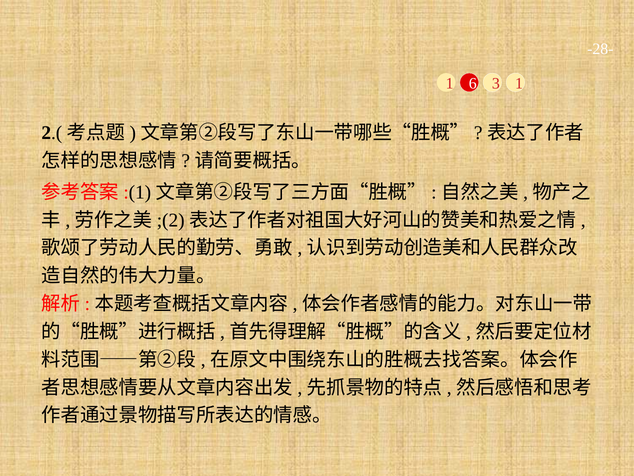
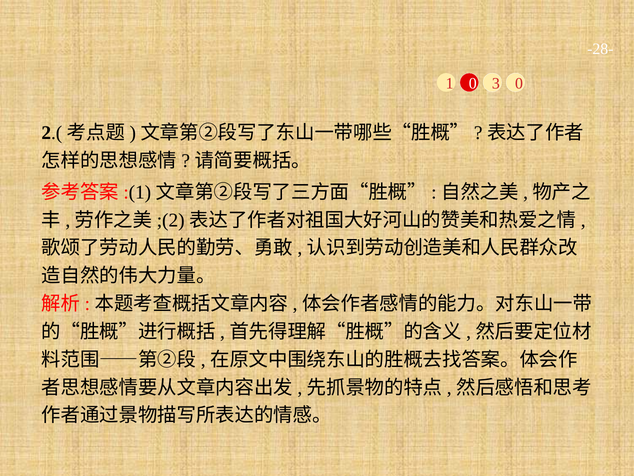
1 6: 6 -> 0
3 1: 1 -> 0
